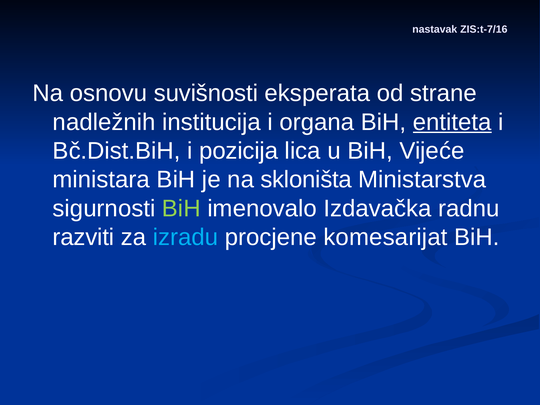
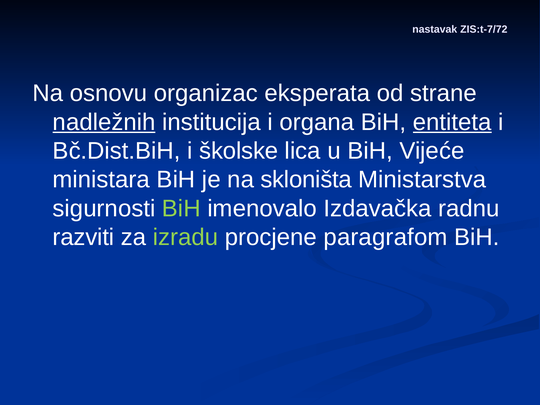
ZIS:t-7/16: ZIS:t-7/16 -> ZIS:t-7/72
suvišnosti: suvišnosti -> organizac
nadležnih underline: none -> present
pozicija: pozicija -> školske
izradu colour: light blue -> light green
komesarijat: komesarijat -> paragrafom
